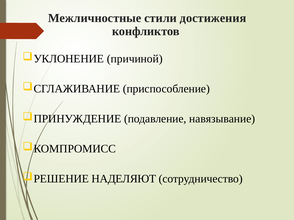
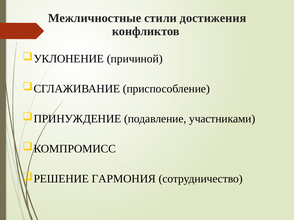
навязывание: навязывание -> участниками
НАДЕЛЯЮТ: НАДЕЛЯЮТ -> ГАРМОНИЯ
